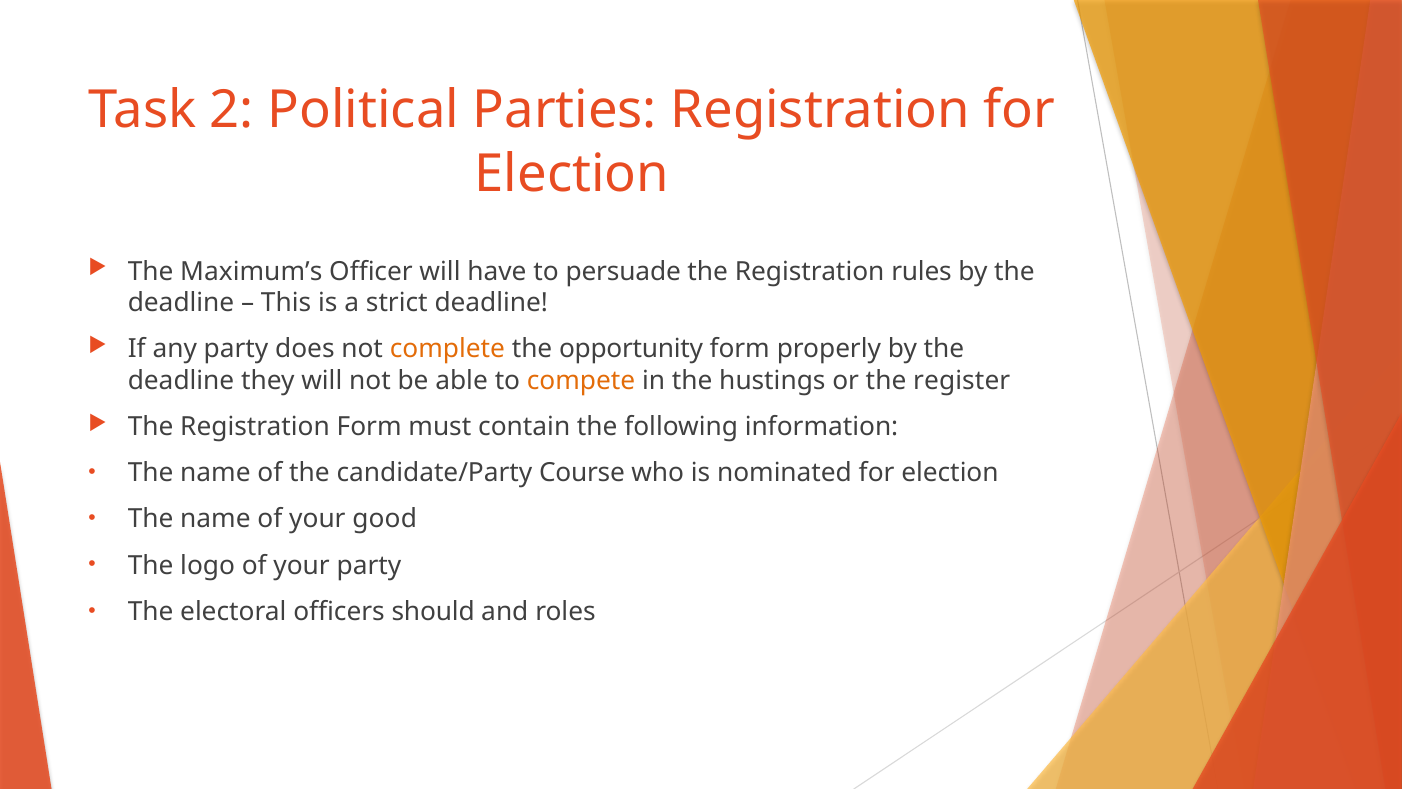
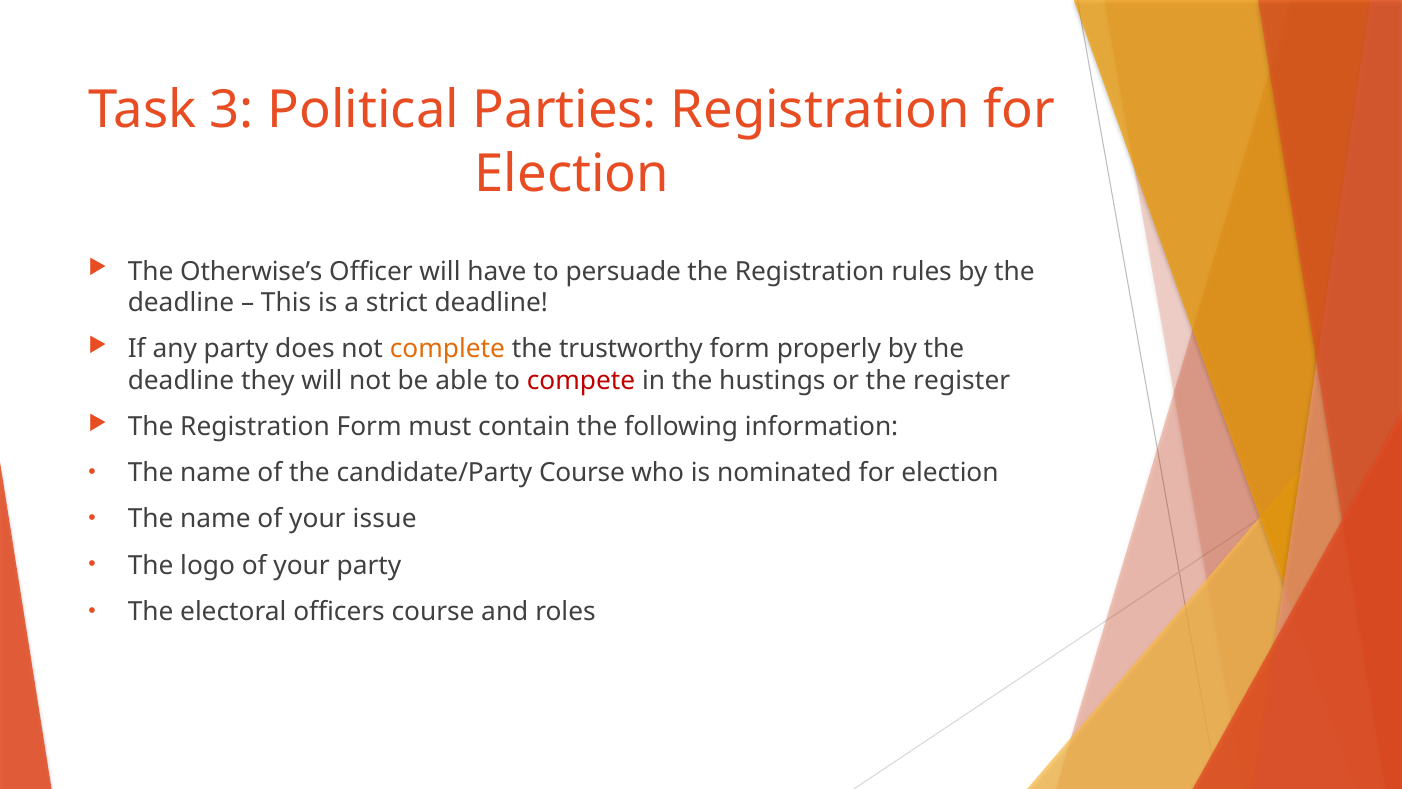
2: 2 -> 3
Maximum’s: Maximum’s -> Otherwise’s
opportunity: opportunity -> trustworthy
compete colour: orange -> red
good: good -> issue
officers should: should -> course
